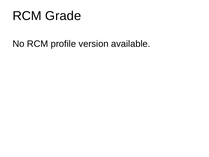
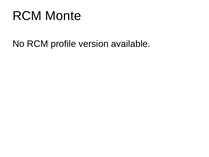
Grade: Grade -> Monte
